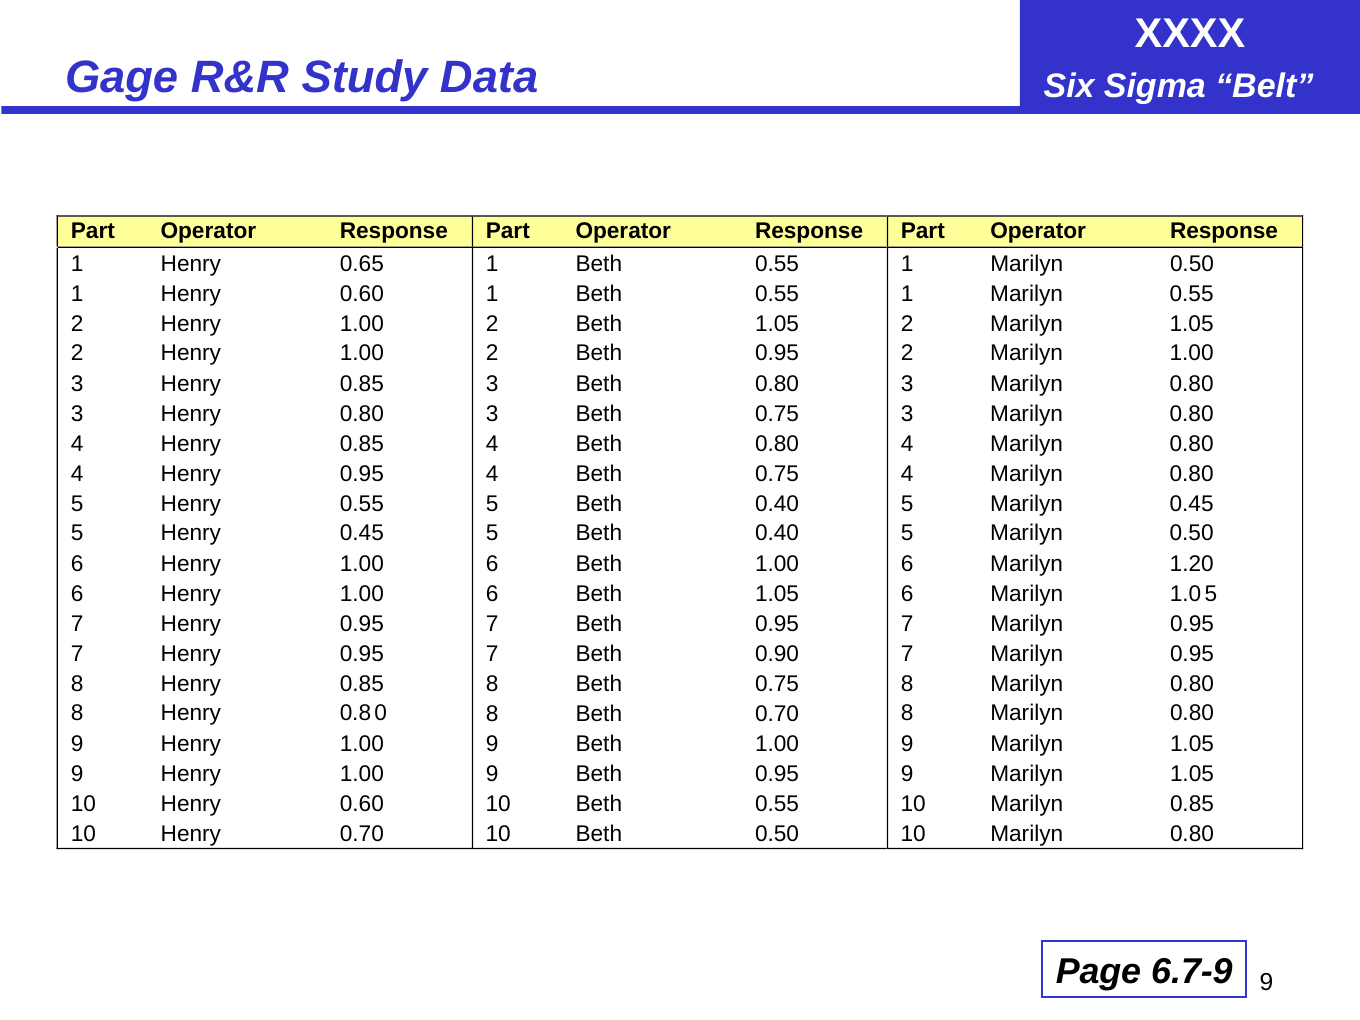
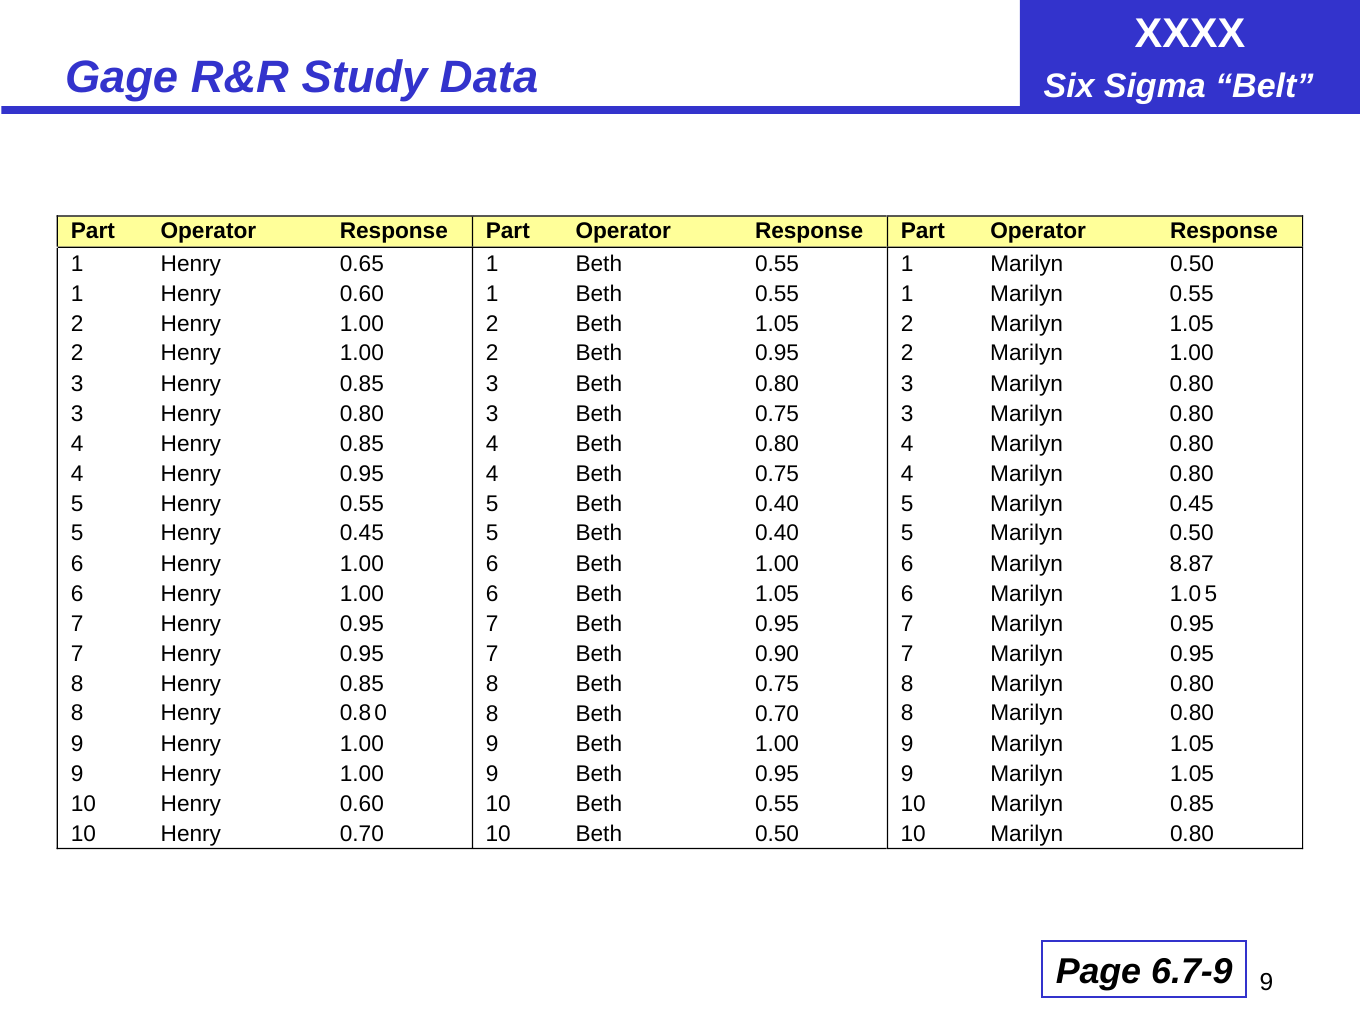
1.20: 1.20 -> 8.87
